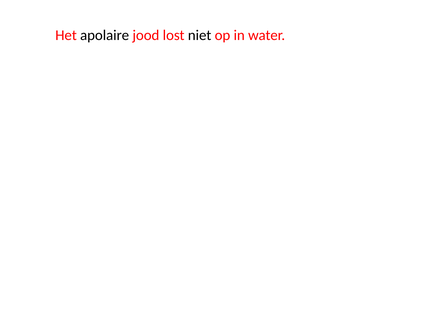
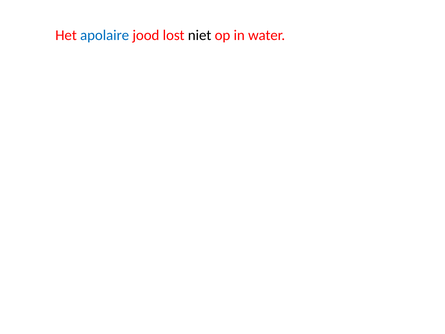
apolaire colour: black -> blue
